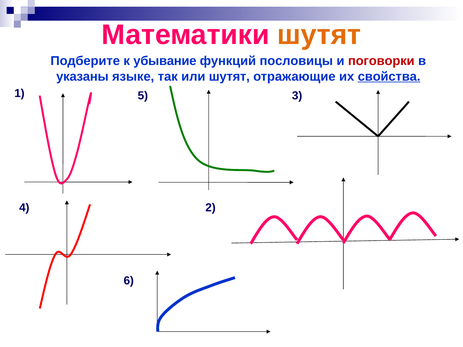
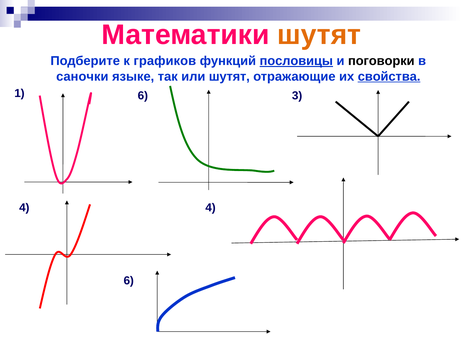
убывание: убывание -> графиков
пословицы underline: none -> present
поговорки colour: red -> black
указаны: указаны -> саночки
1 5: 5 -> 6
4 2: 2 -> 4
